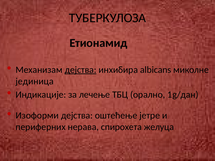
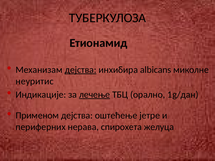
јединица: јединица -> неуритис
лечење underline: none -> present
Изоформи: Изоформи -> Применом
